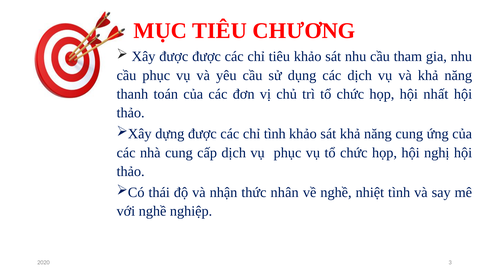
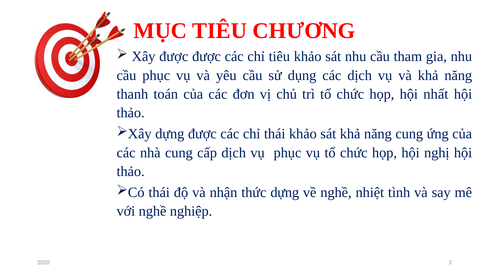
chỉ tình: tình -> thái
thức nhân: nhân -> dựng
